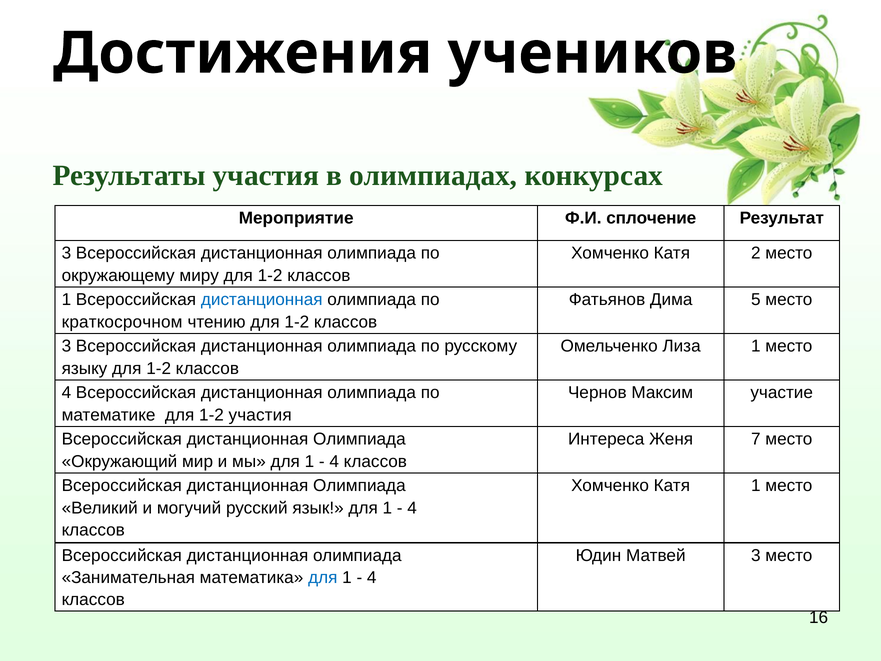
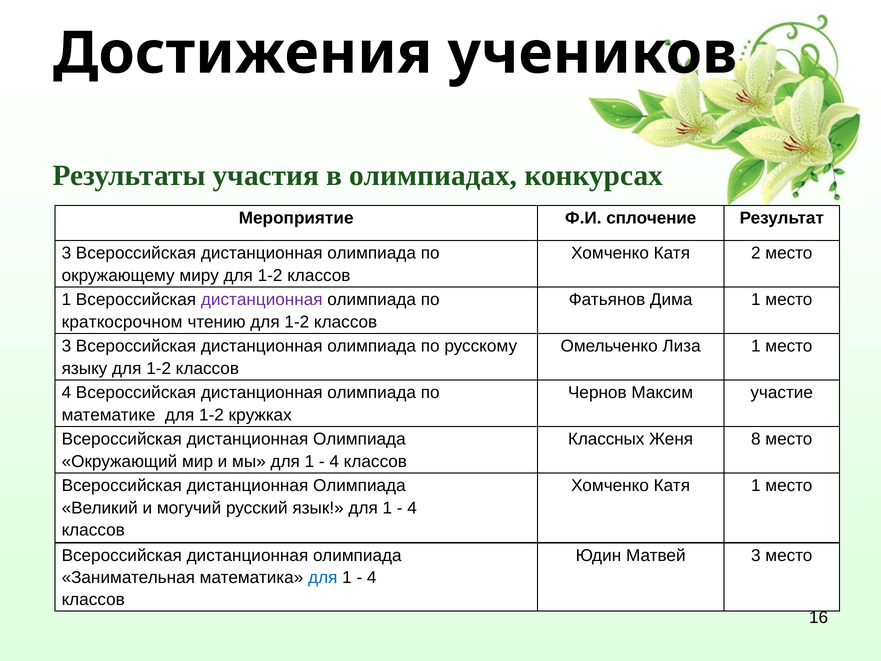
дистанционная at (262, 300) colour: blue -> purple
Дима 5: 5 -> 1
1-2 участия: участия -> кружках
Интереса: Интереса -> Классных
7: 7 -> 8
